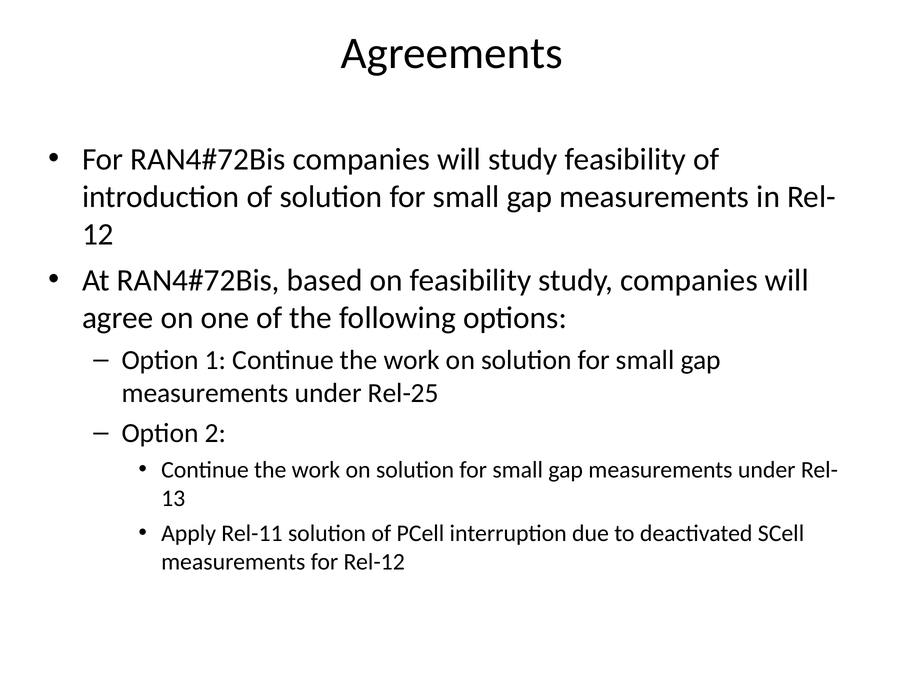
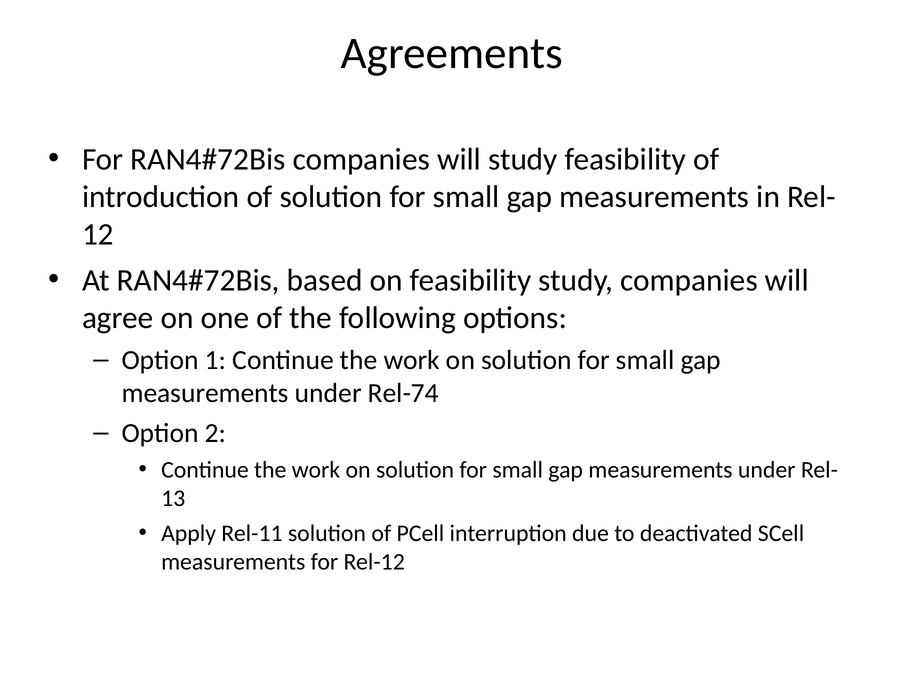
Rel-25: Rel-25 -> Rel-74
